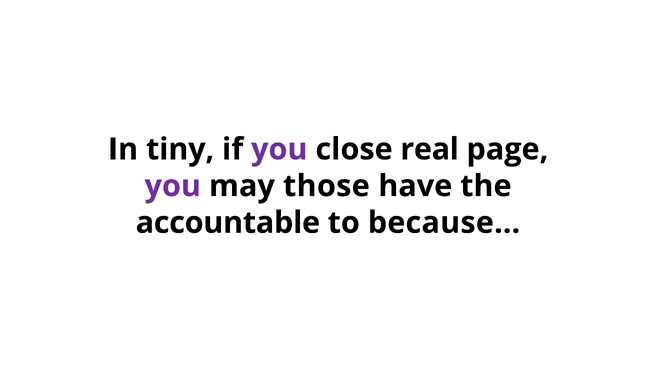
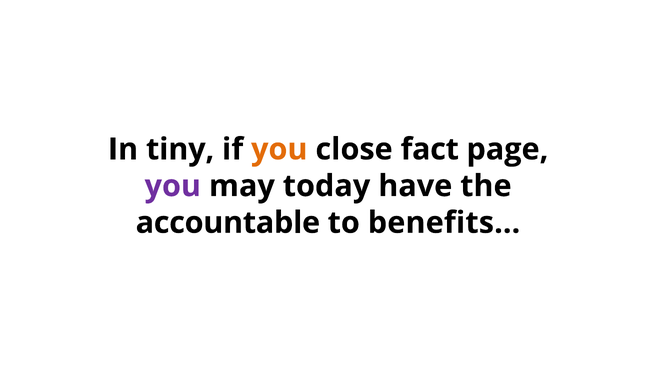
you at (279, 149) colour: purple -> orange
real: real -> fact
those: those -> today
because…: because… -> benefits…
